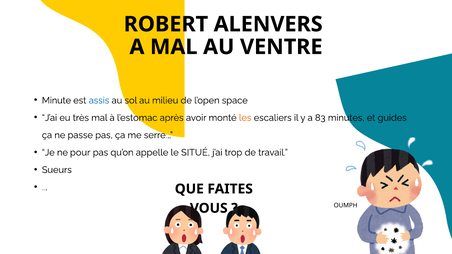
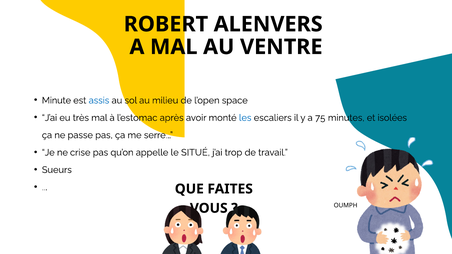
les colour: orange -> blue
83: 83 -> 75
guides: guides -> isolées
pour: pour -> crise
